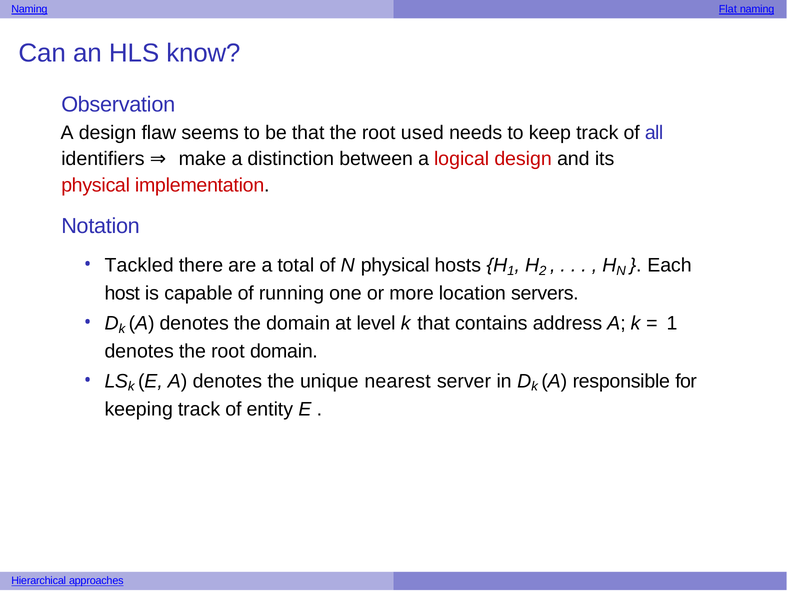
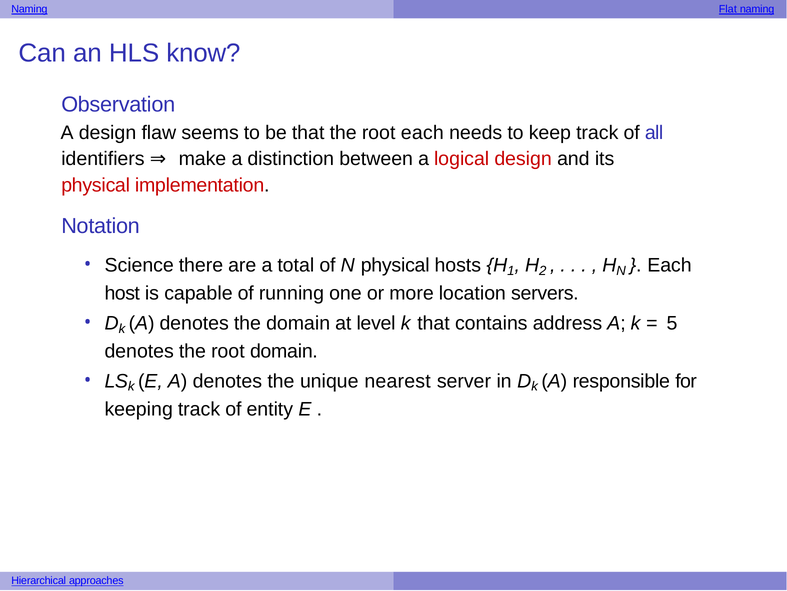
root used: used -> each
Tackled: Tackled -> Science
1 at (672, 323): 1 -> 5
